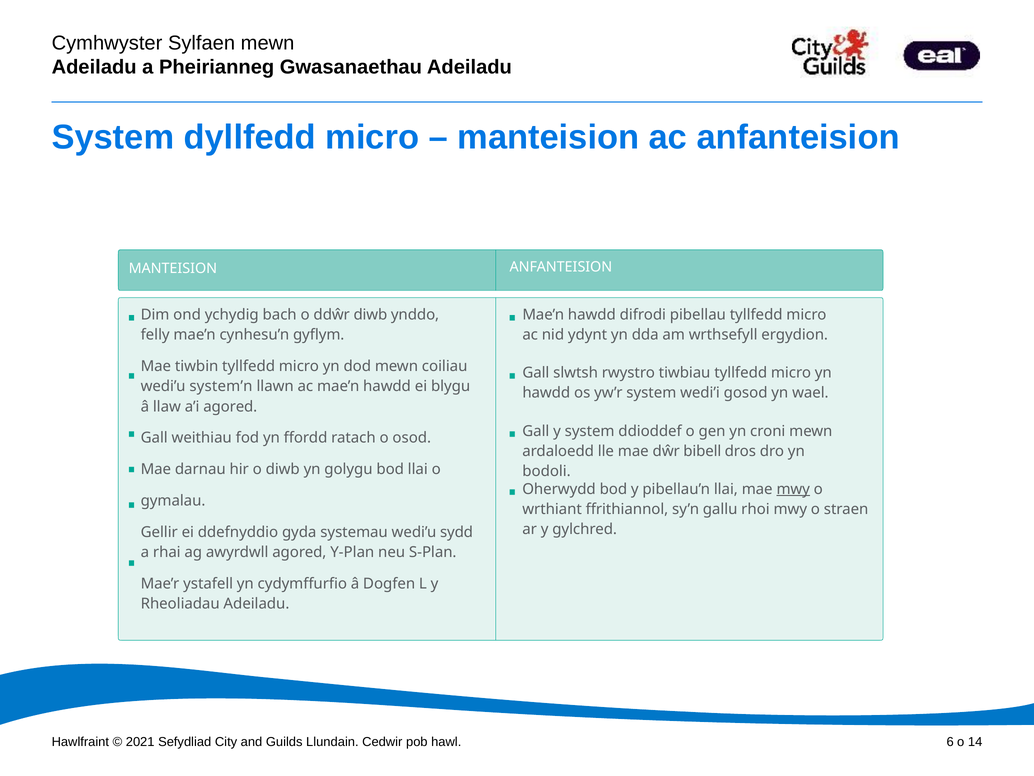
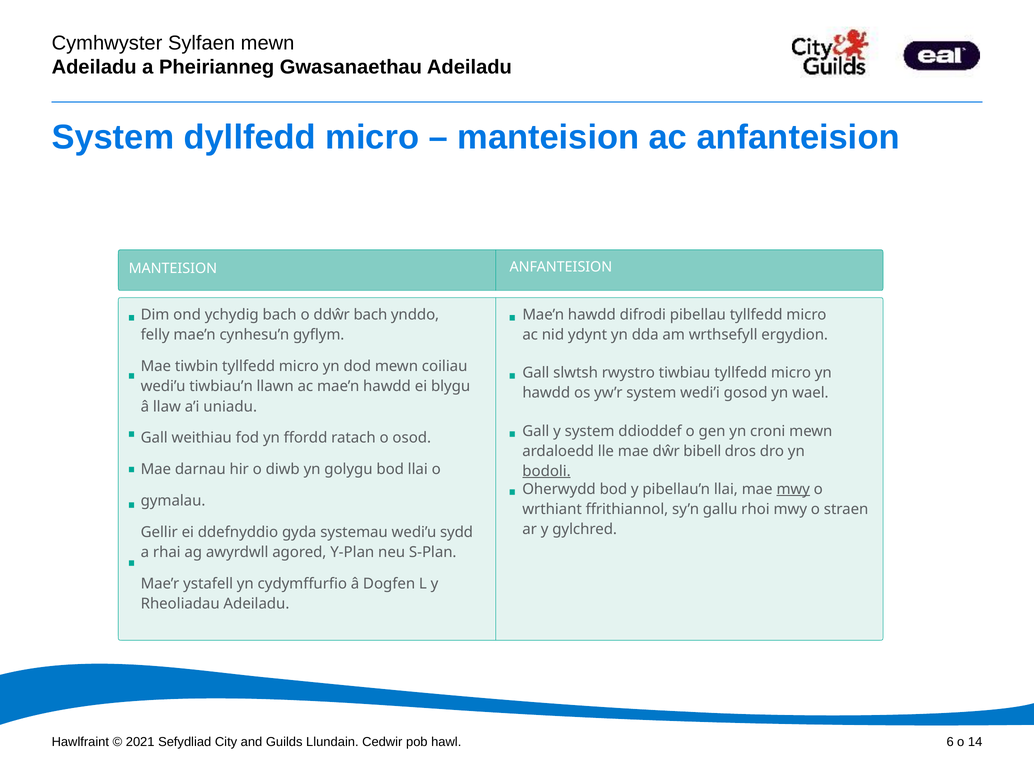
ddŵr diwb: diwb -> bach
system’n: system’n -> tiwbiau’n
a’i agored: agored -> uniadu
bodoli underline: none -> present
